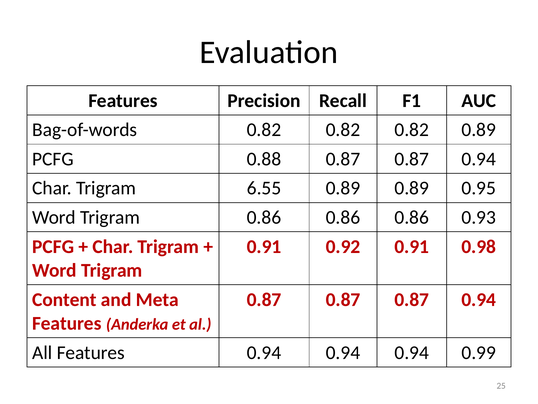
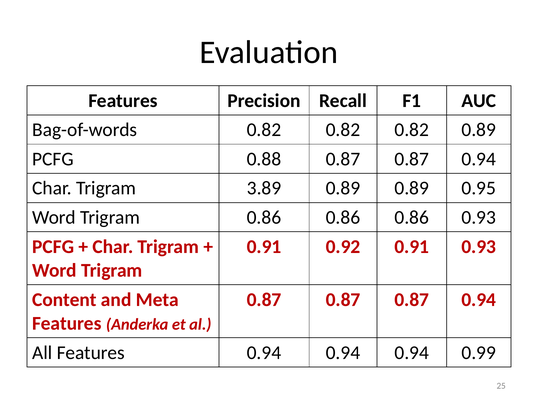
6.55: 6.55 -> 3.89
0.91 0.98: 0.98 -> 0.93
